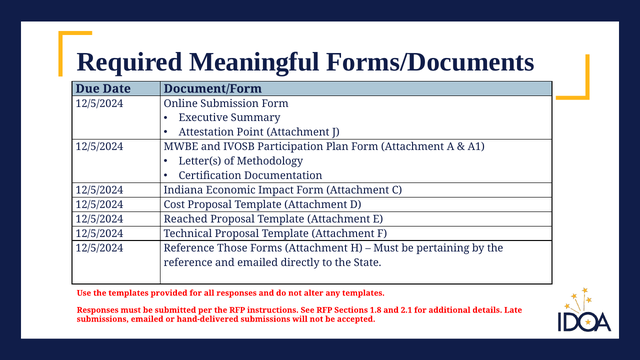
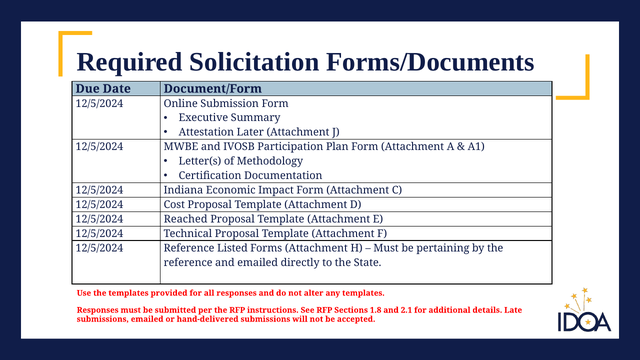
Meaningful: Meaningful -> Solicitation
Point: Point -> Later
Those: Those -> Listed
